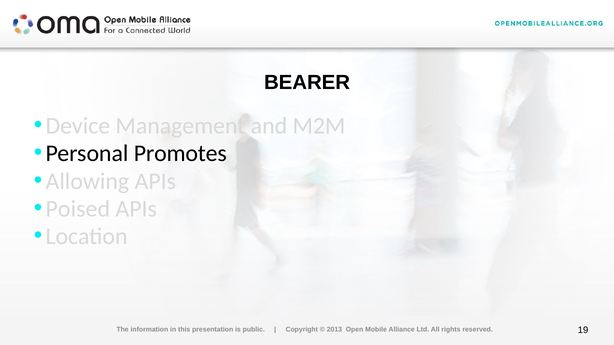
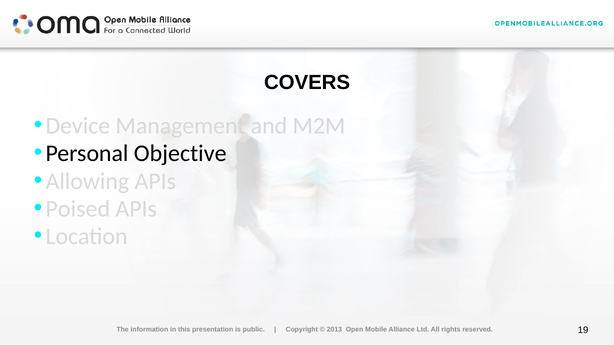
BEARER: BEARER -> COVERS
Promotes: Promotes -> Objective
